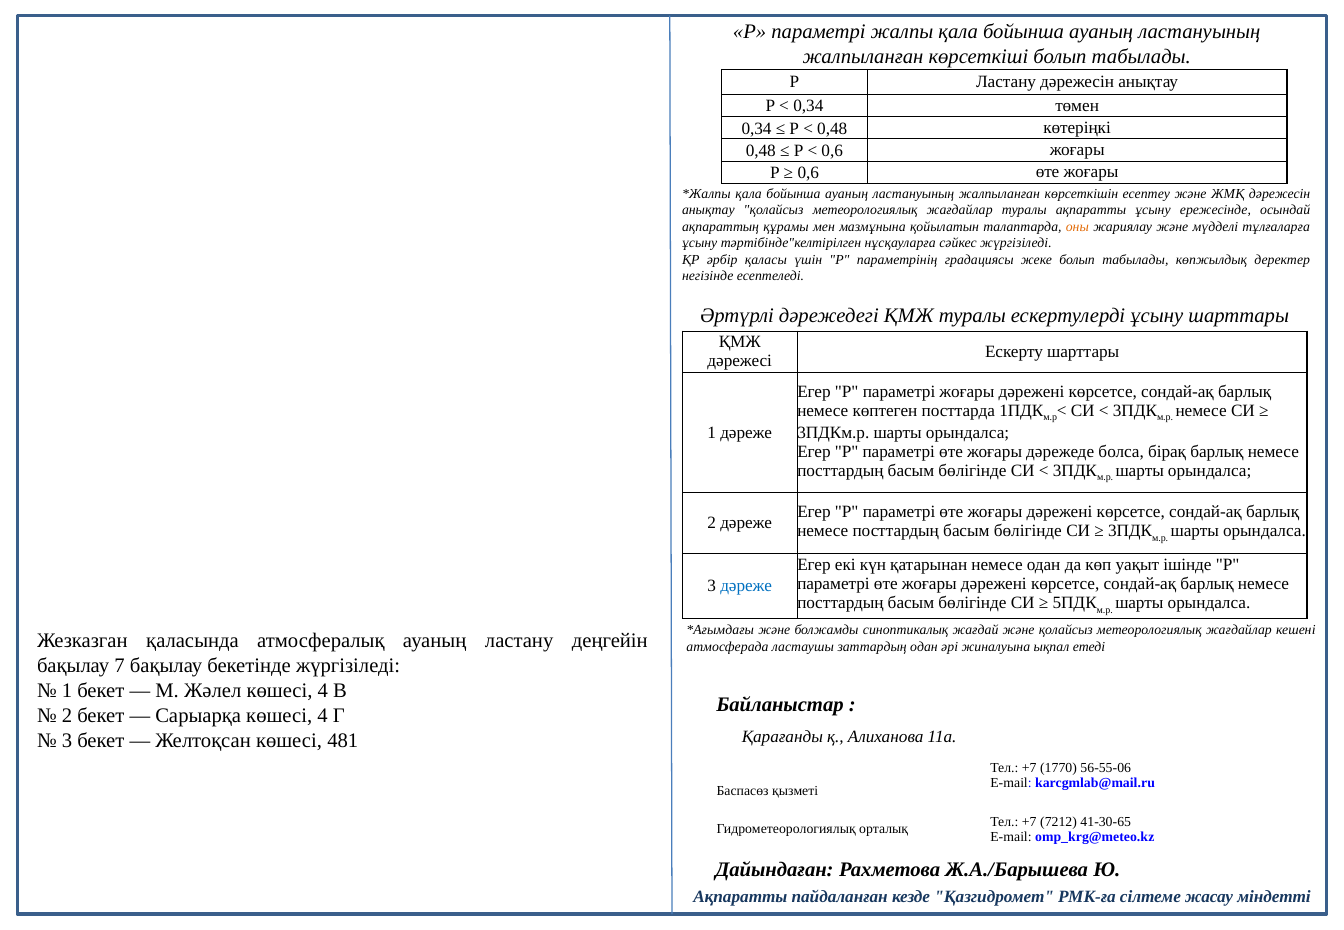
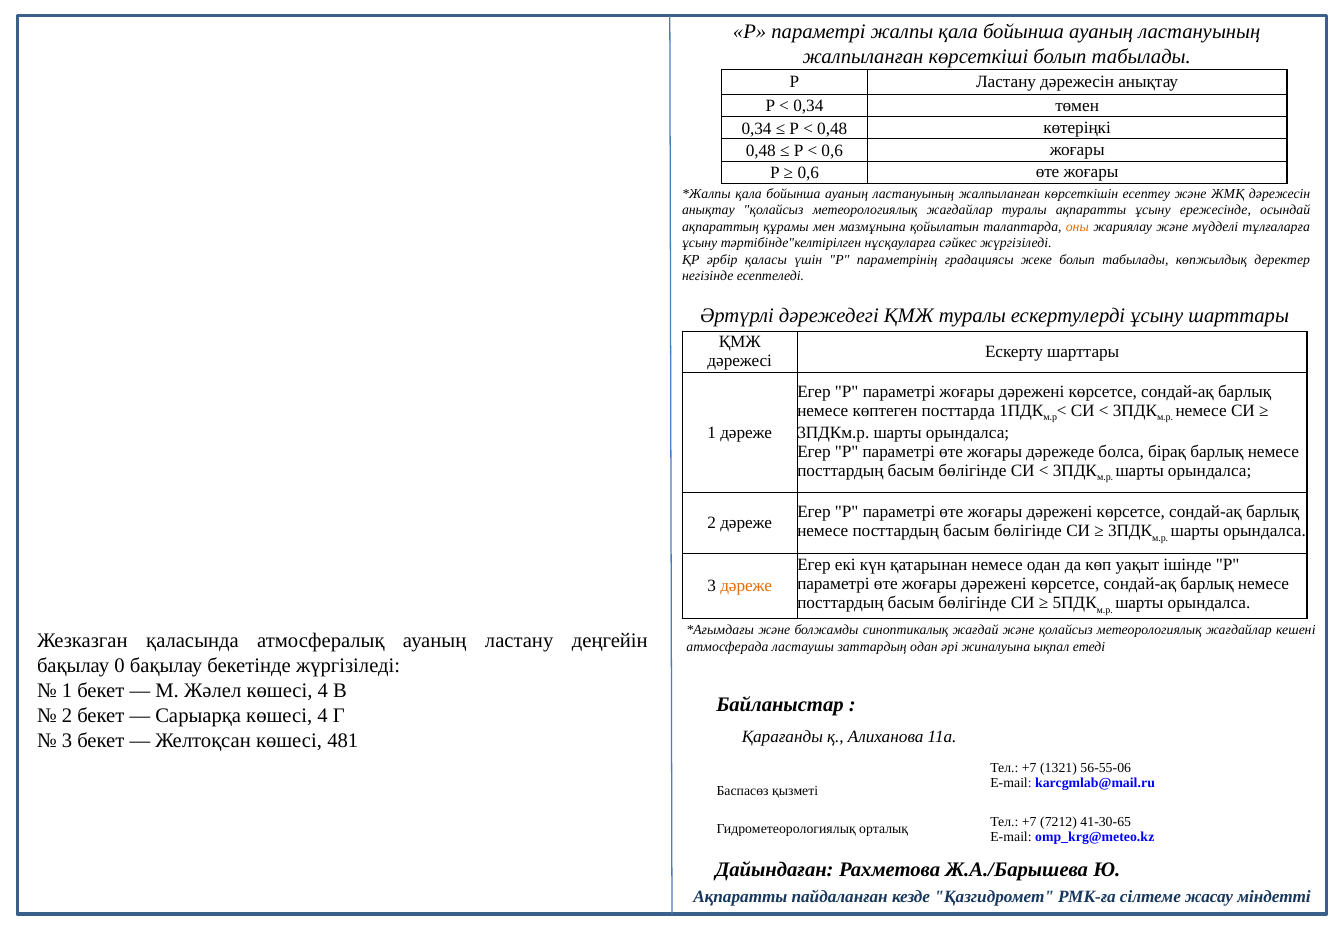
дәреже at (746, 586) colour: blue -> orange
7: 7 -> 0
1770: 1770 -> 1321
